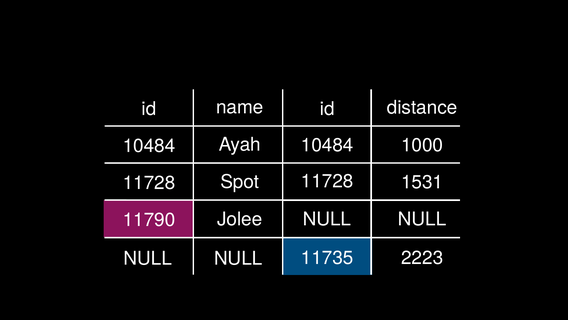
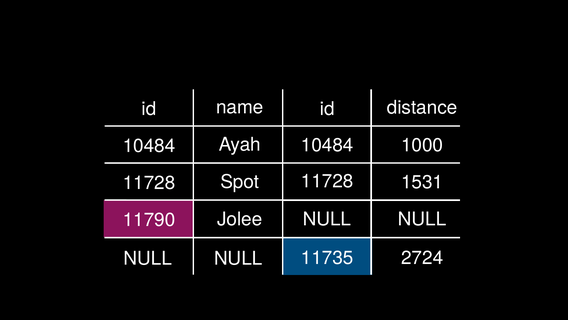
2223: 2223 -> 2724
